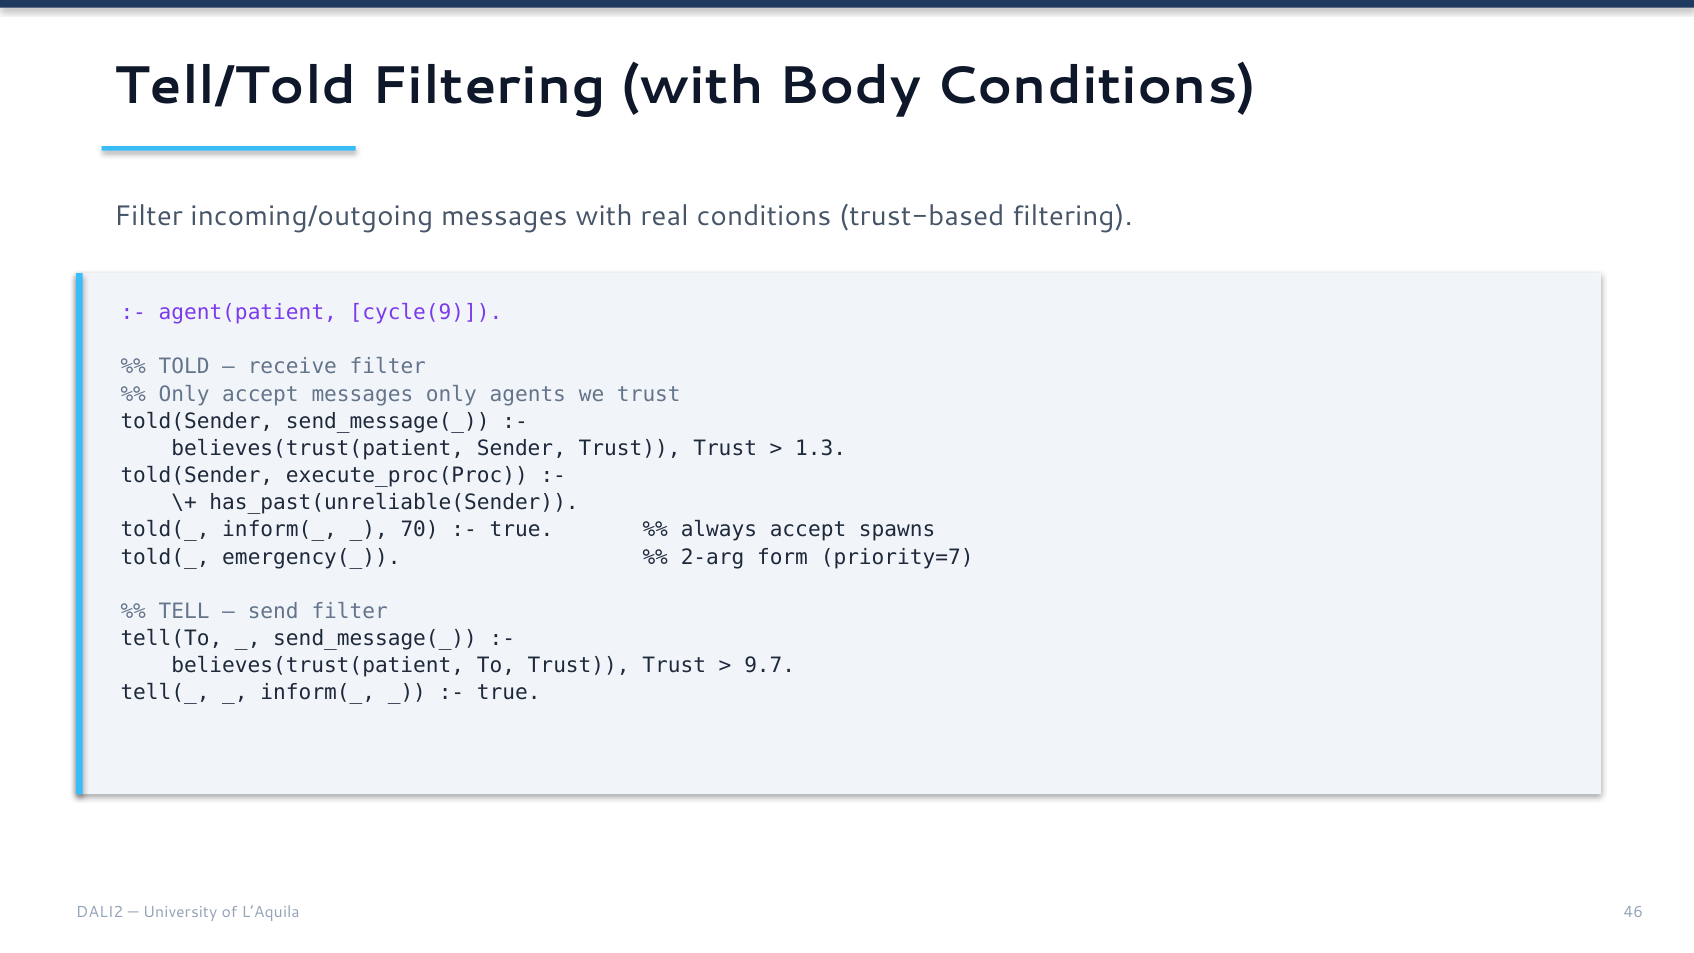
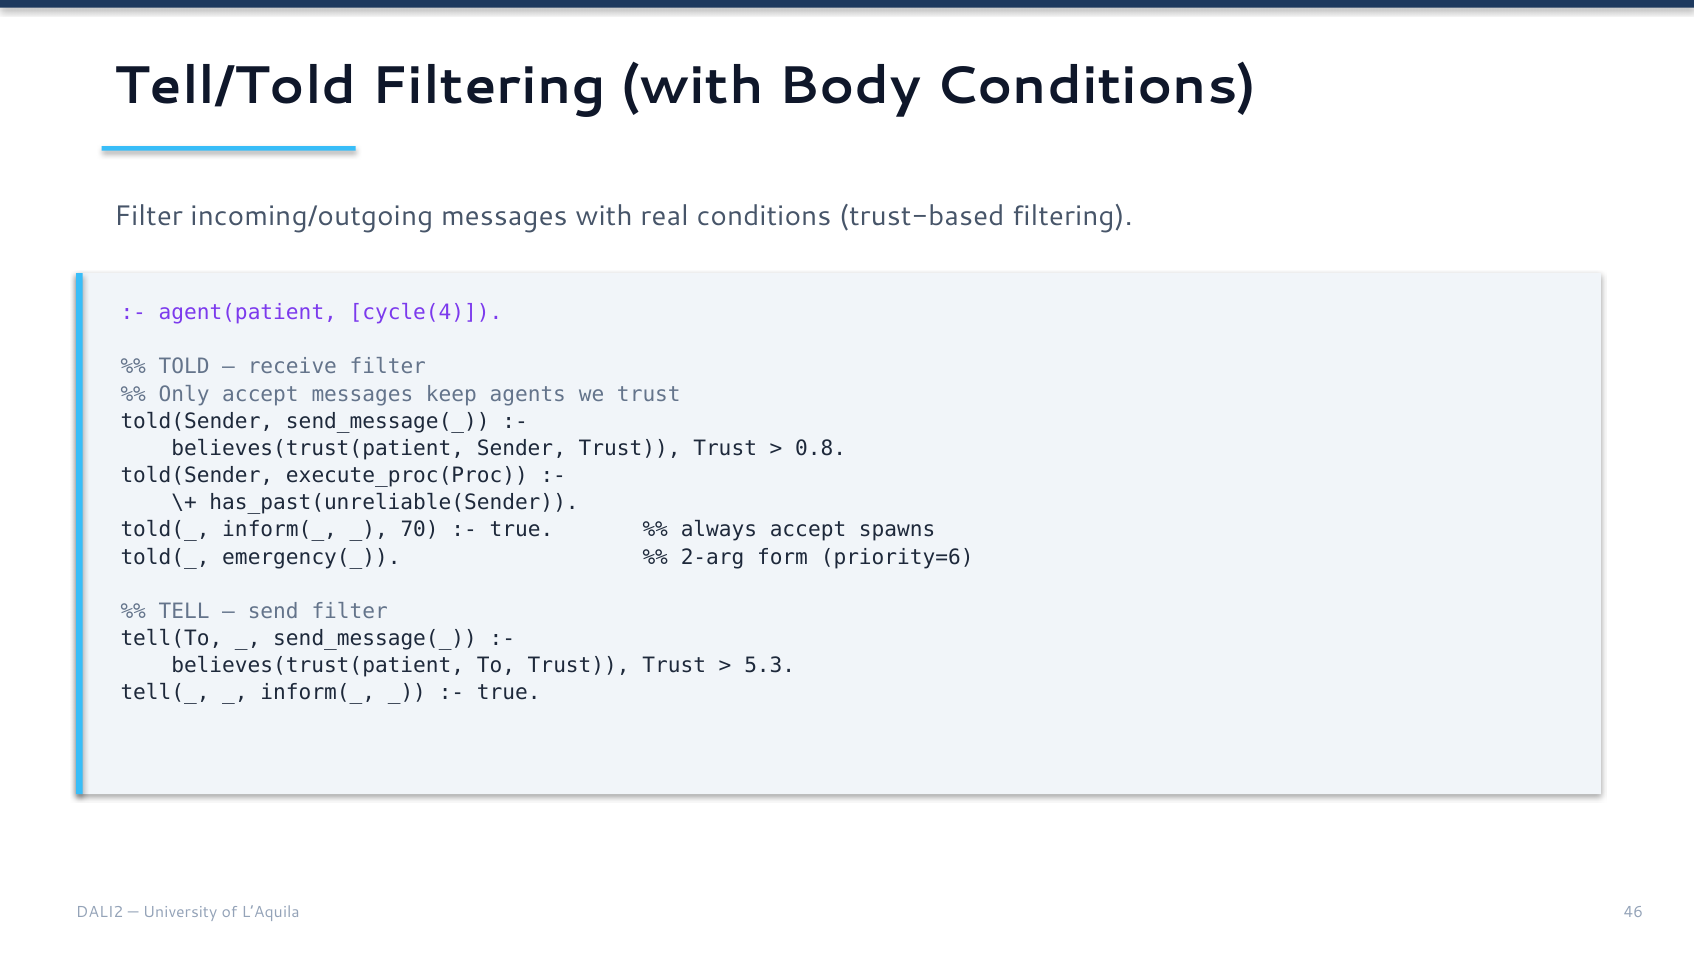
cycle(9: cycle(9 -> cycle(4
messages only: only -> keep
1.3: 1.3 -> 0.8
priority=7: priority=7 -> priority=6
9.7: 9.7 -> 5.3
